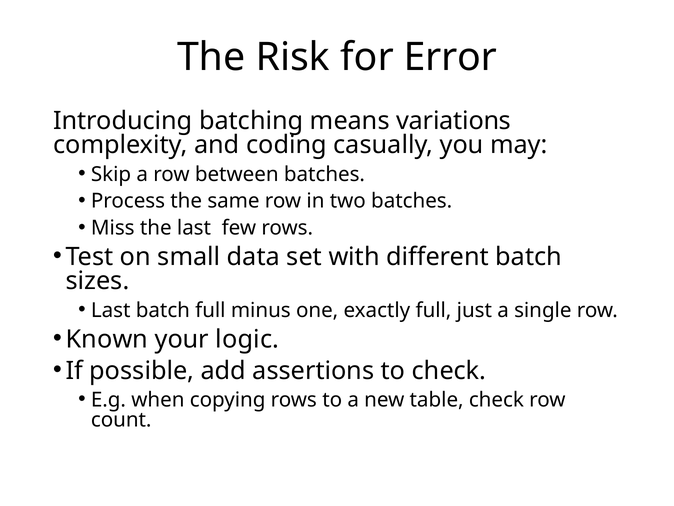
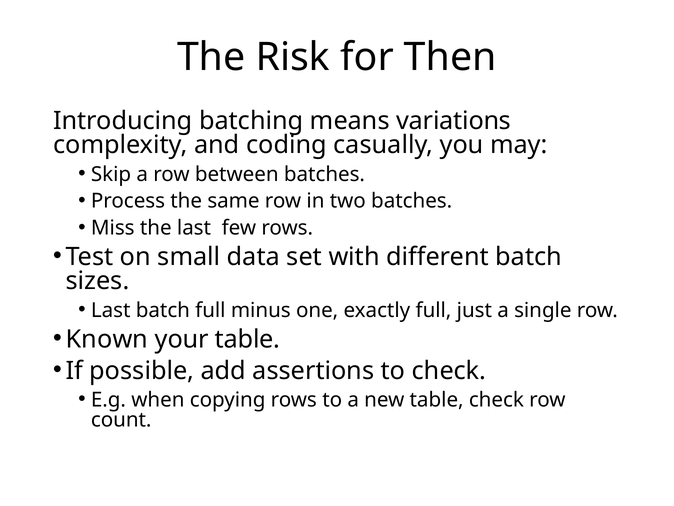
Error: Error -> Then
your logic: logic -> table
